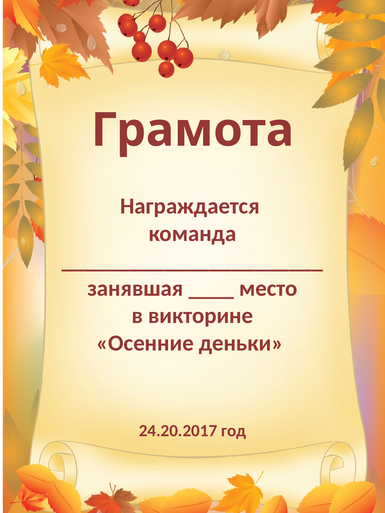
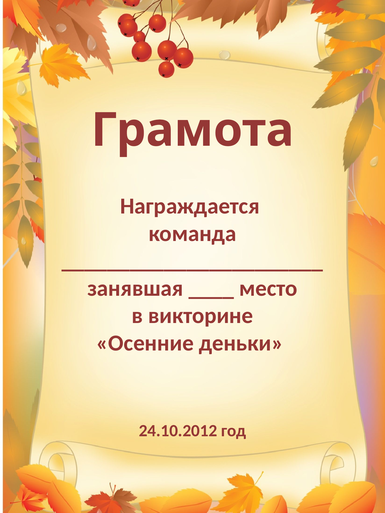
24.20.2017: 24.20.2017 -> 24.10.2012
